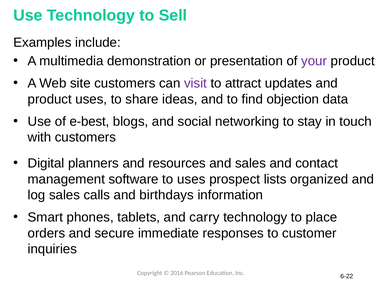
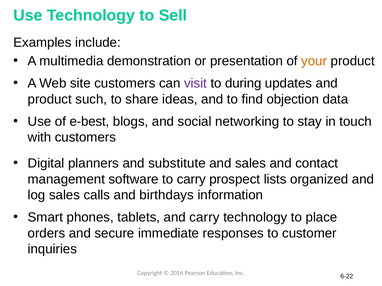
your colour: purple -> orange
attract: attract -> during
product uses: uses -> such
resources: resources -> substitute
to uses: uses -> carry
